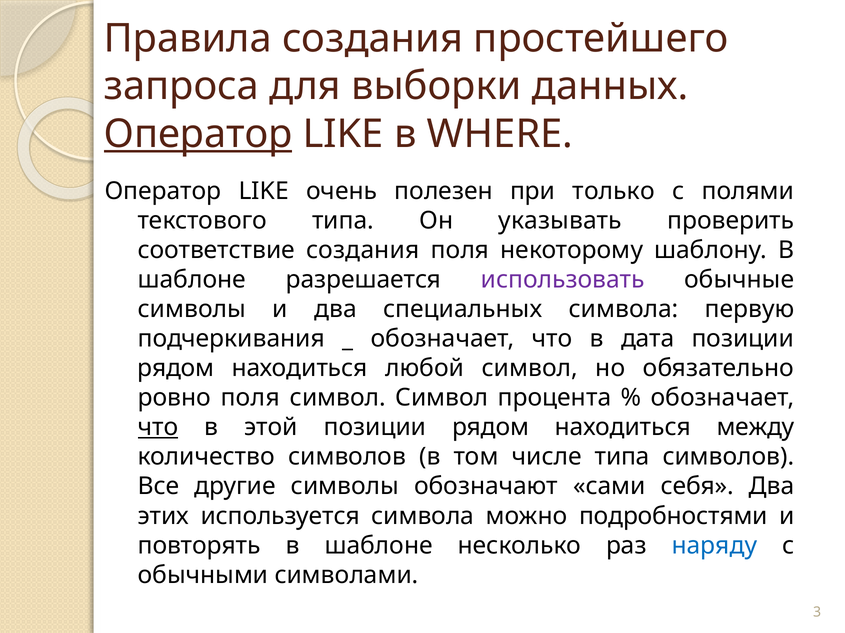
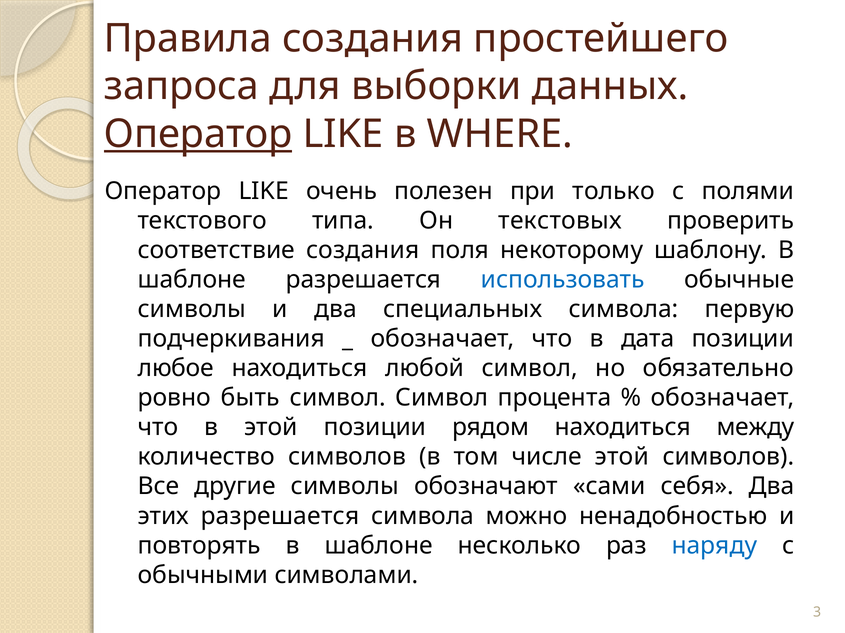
указывать: указывать -> текстовых
использовать colour: purple -> blue
рядом at (176, 369): рядом -> любое
ровно поля: поля -> быть
что at (158, 428) underline: present -> none
числе типа: типа -> этой
этих используется: используется -> разрешается
подробностями: подробностями -> ненадобностью
